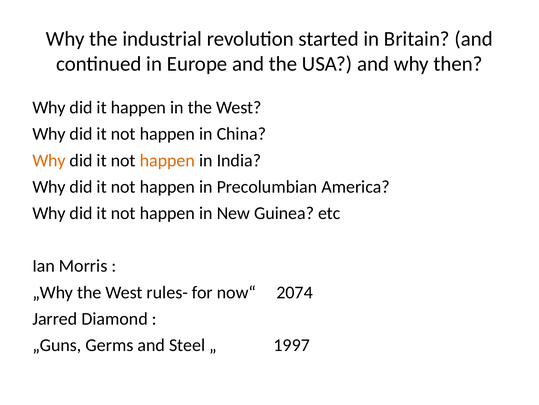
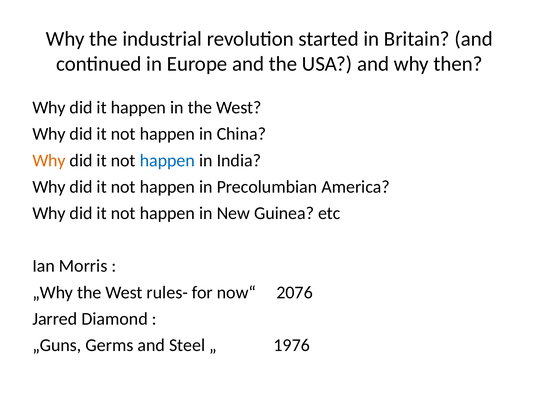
happen at (167, 160) colour: orange -> blue
2074: 2074 -> 2076
1997: 1997 -> 1976
